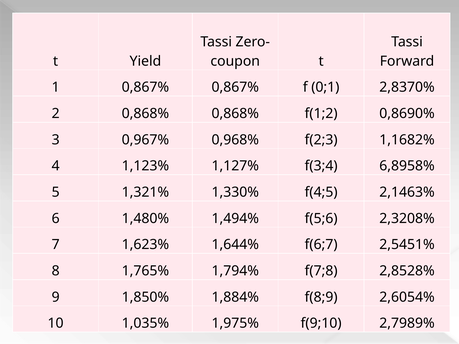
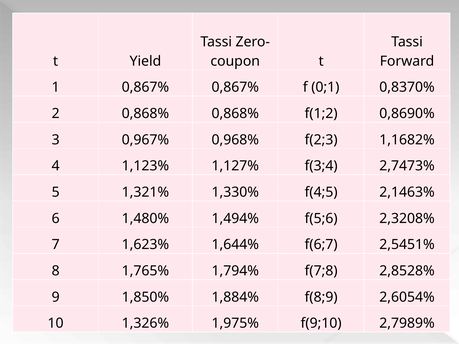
2,8370%: 2,8370% -> 0,8370%
6,8958%: 6,8958% -> 2,7473%
1,035%: 1,035% -> 1,326%
